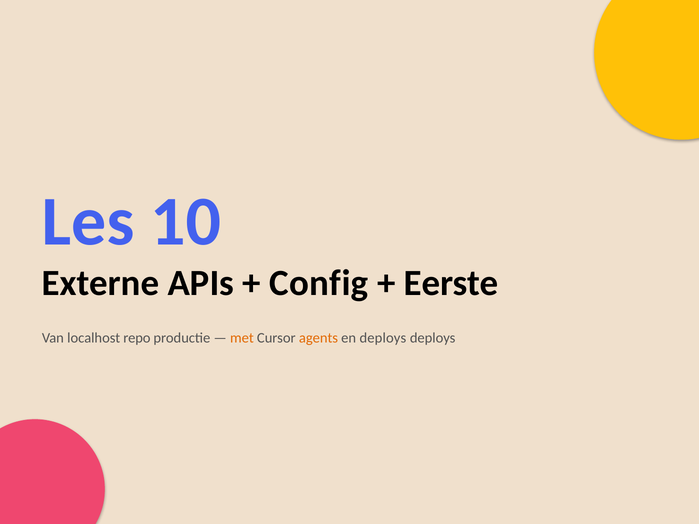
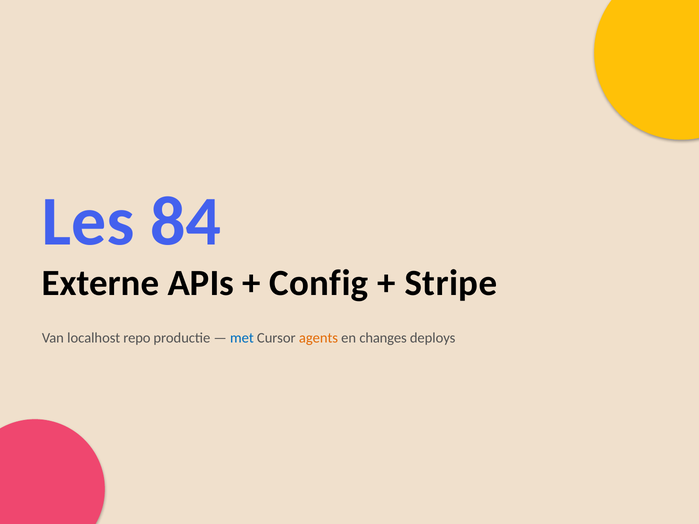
10: 10 -> 84
Eerste: Eerste -> Stripe
met colour: orange -> blue
en deploys: deploys -> changes
